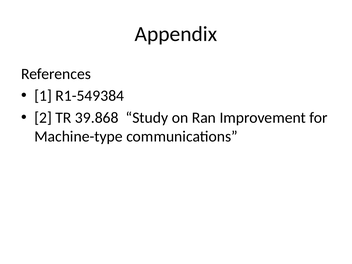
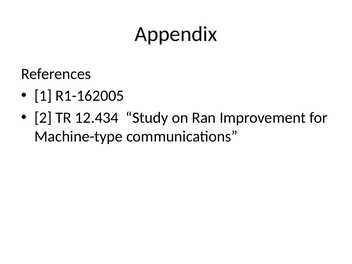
R1-549384: R1-549384 -> R1-162005
39.868: 39.868 -> 12.434
